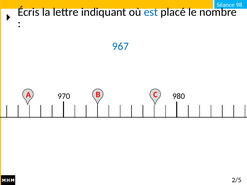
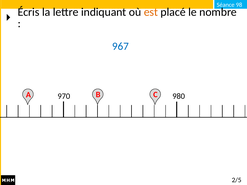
est colour: blue -> orange
